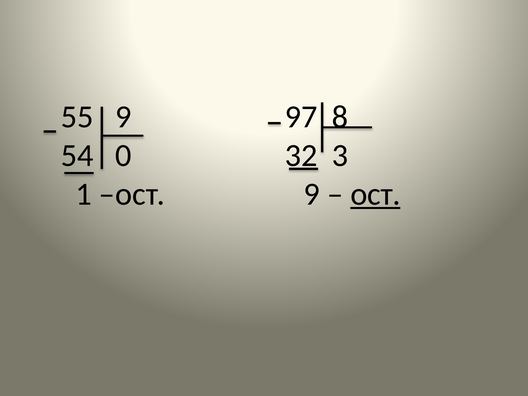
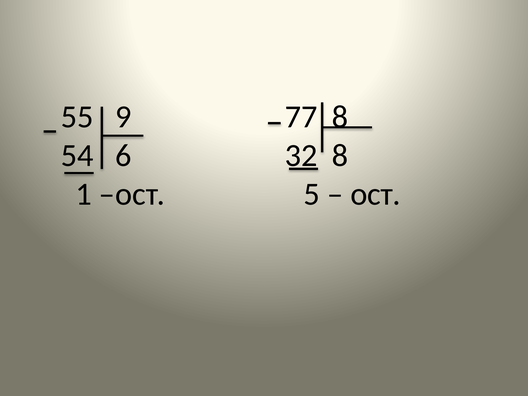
97: 97 -> 77
0: 0 -> 6
3 at (340, 155): 3 -> 8
ост 9: 9 -> 5
ост at (376, 194) underline: present -> none
